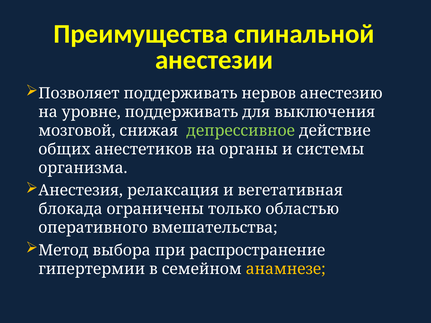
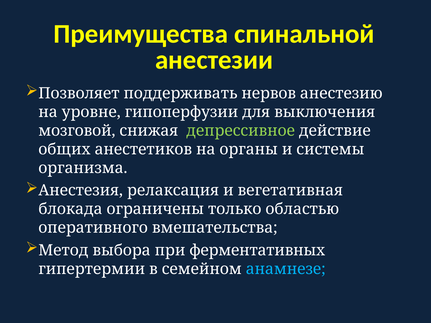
уровне поддерживать: поддерживать -> гипоперфузии
распространение: распространение -> ферментативных
анамнезе colour: yellow -> light blue
